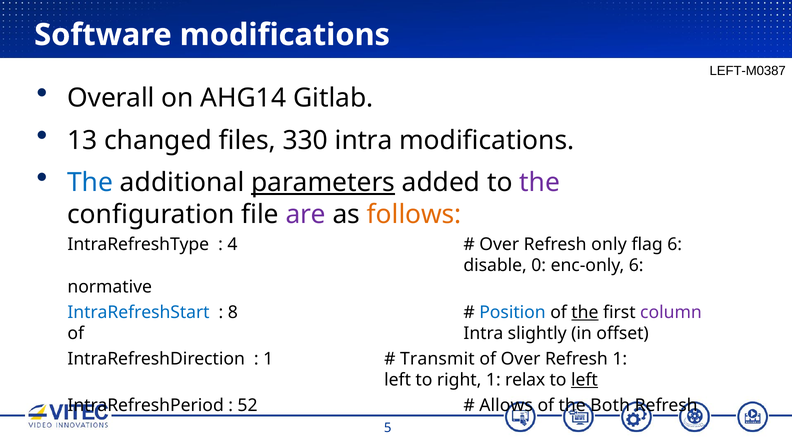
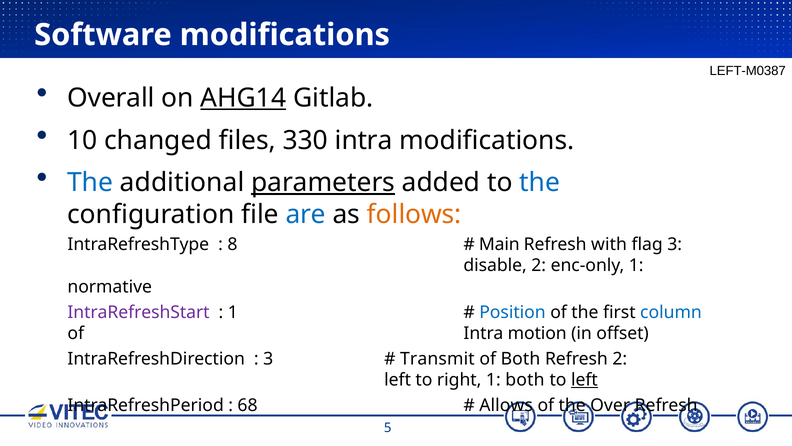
AHG14 underline: none -> present
13: 13 -> 10
the at (540, 182) colour: purple -> blue
are colour: purple -> blue
4: 4 -> 8
Over at (499, 244): Over -> Main
only: only -> with
flag 6: 6 -> 3
disable 0: 0 -> 2
enc-only 6: 6 -> 1
IntraRefreshStart colour: blue -> purple
8 at (233, 312): 8 -> 1
the at (585, 312) underline: present -> none
column colour: purple -> blue
slightly: slightly -> motion
1 at (268, 359): 1 -> 3
of Over: Over -> Both
Refresh 1: 1 -> 2
1 relax: relax -> both
52: 52 -> 68
Both: Both -> Over
